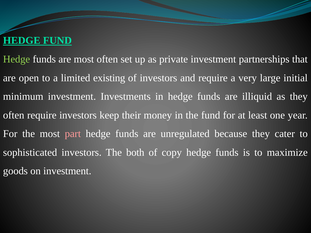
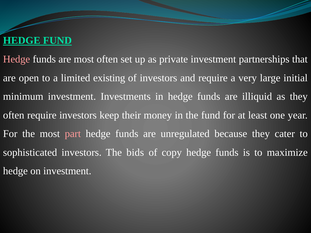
Hedge at (17, 59) colour: light green -> pink
both: both -> bids
goods at (15, 171): goods -> hedge
